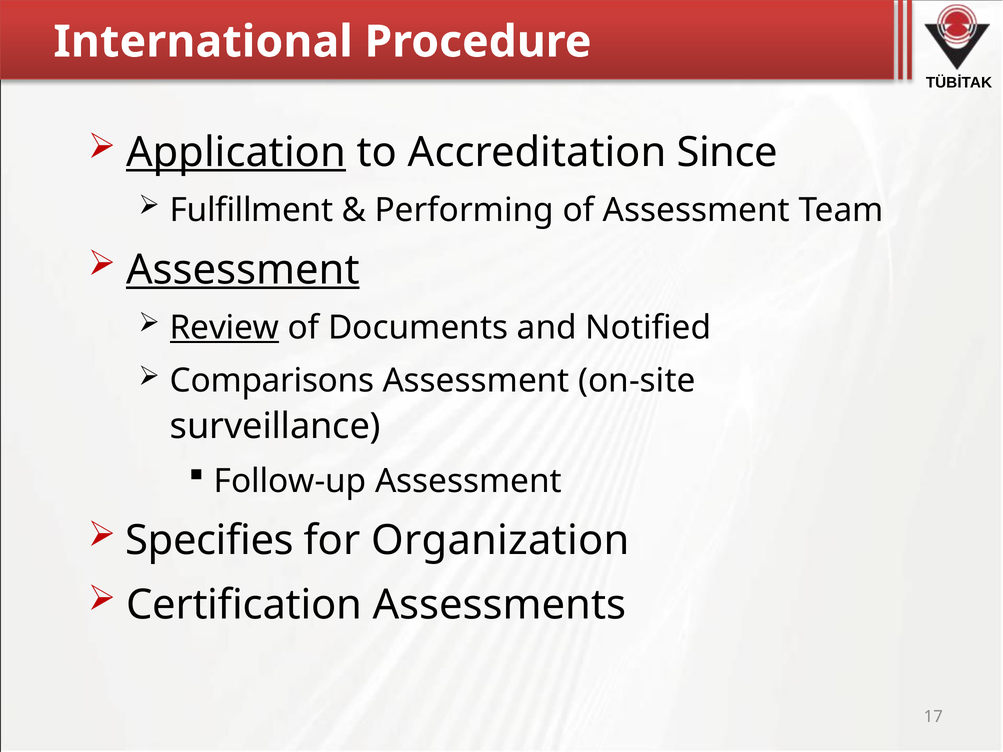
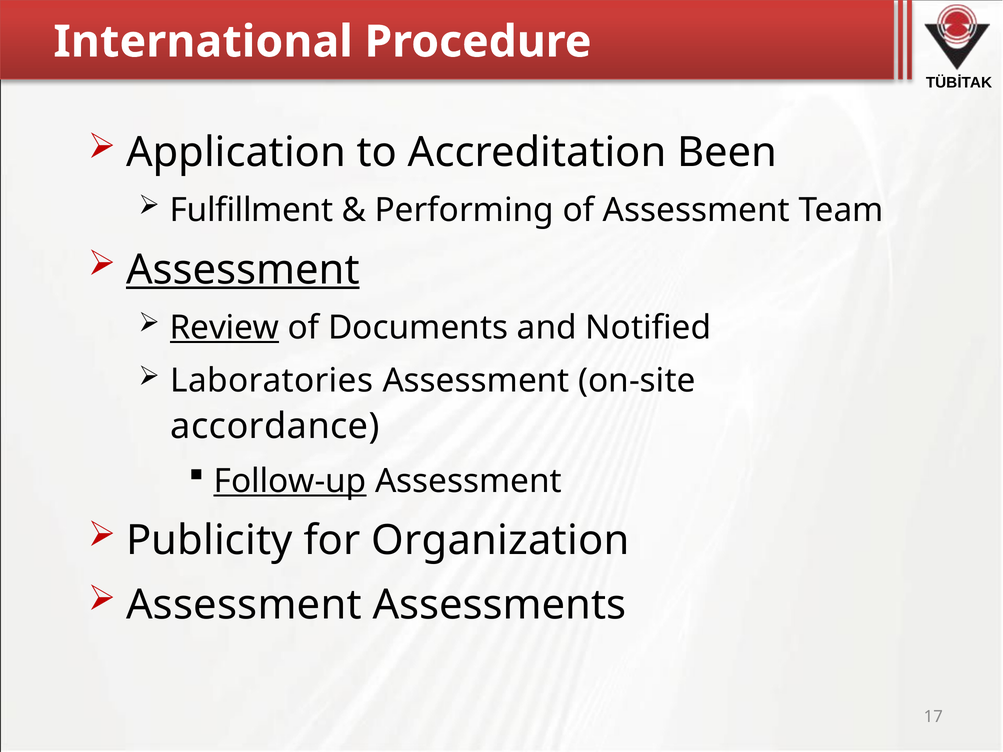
Application underline: present -> none
Since: Since -> Been
Comparisons: Comparisons -> Laboratories
surveillance: surveillance -> accordance
Follow-up underline: none -> present
Specifies: Specifies -> Publicity
Certification at (244, 605): Certification -> Assessment
